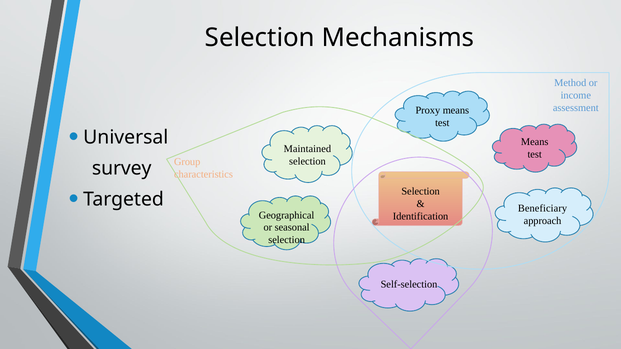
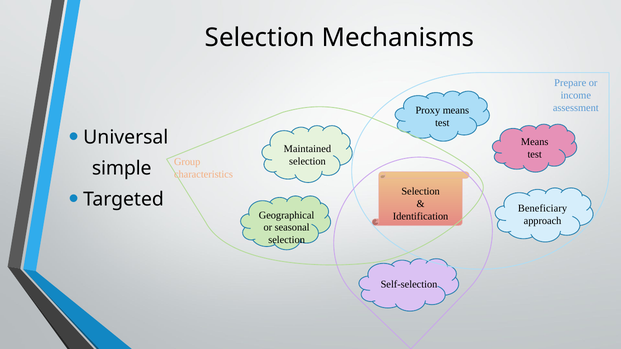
Method: Method -> Prepare
survey: survey -> simple
